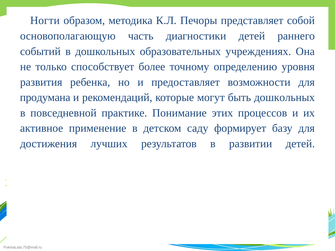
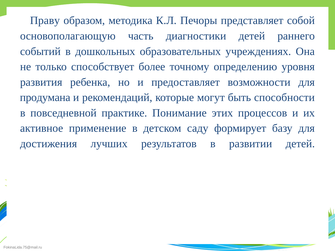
Ногти: Ногти -> Праву
быть дошкольных: дошкольных -> способности
